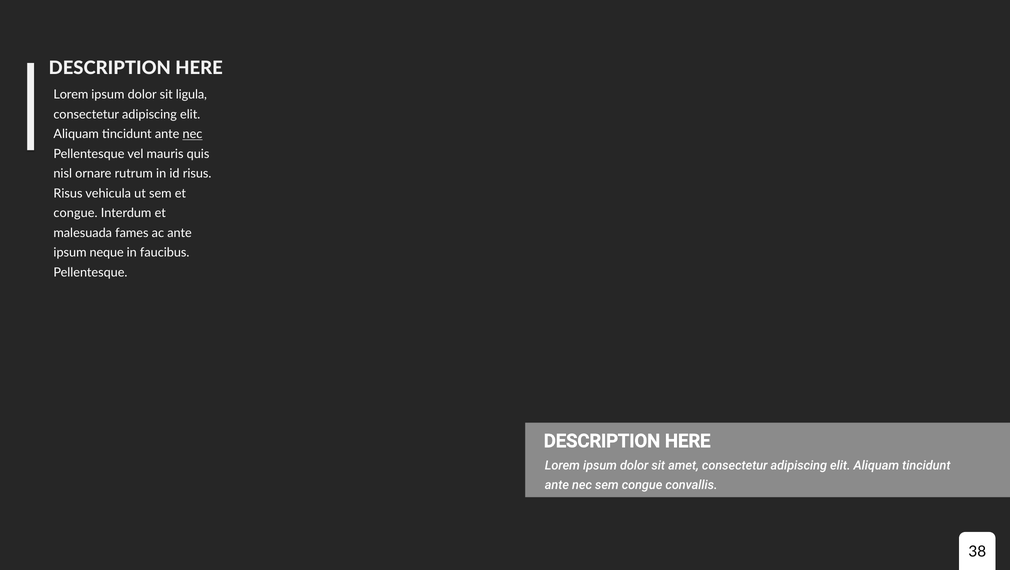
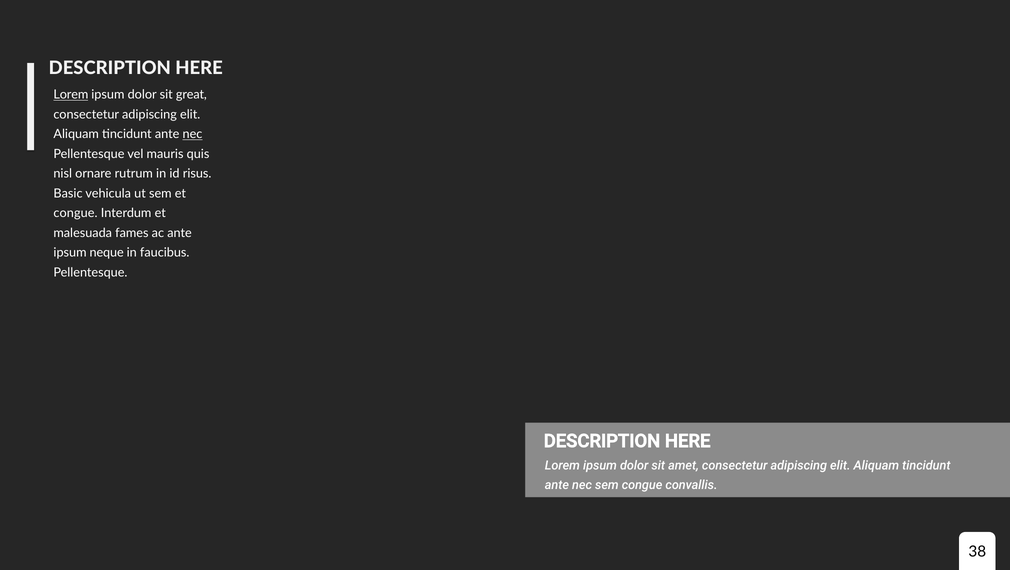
Lorem at (71, 95) underline: none -> present
ligula: ligula -> great
Risus at (68, 193): Risus -> Basic
